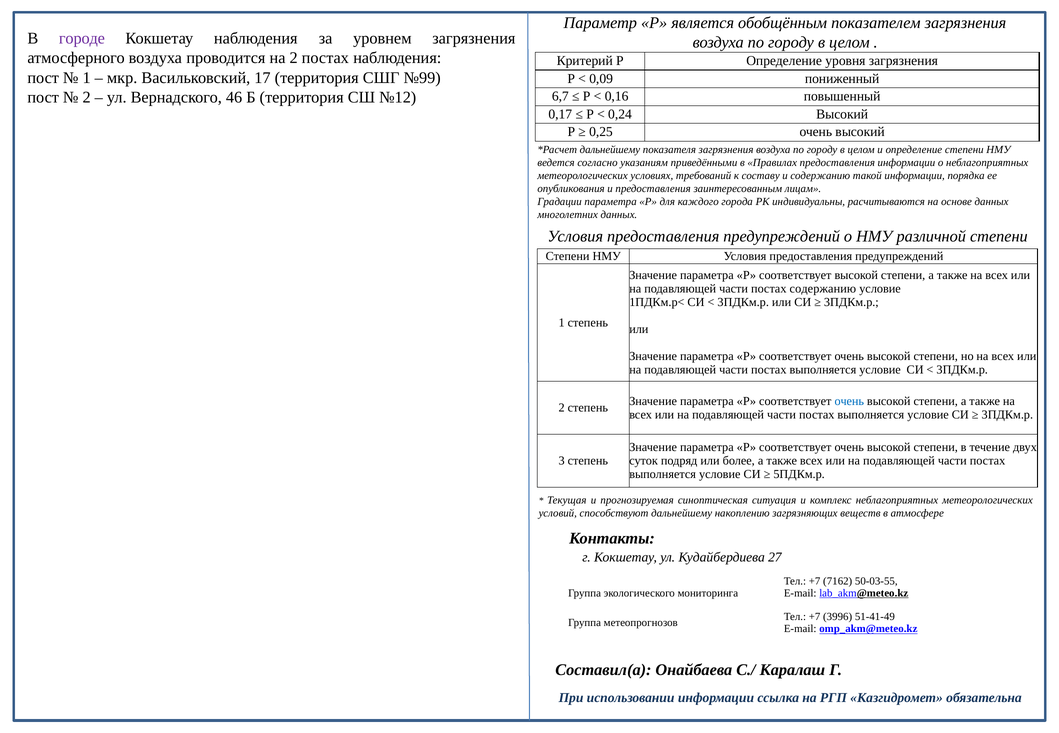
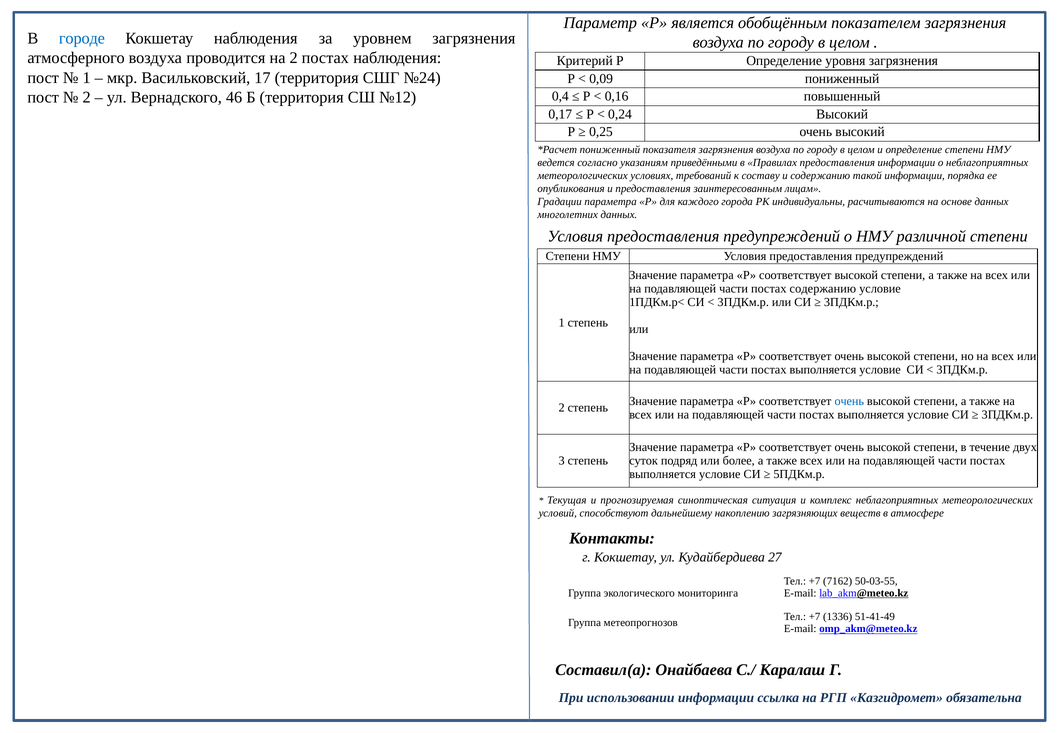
городе colour: purple -> blue
№99: №99 -> №24
6,7: 6,7 -> 0,4
дальнейшему at (610, 150): дальнейшему -> пониженный
3996: 3996 -> 1336
